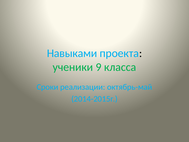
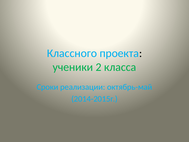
Навыками: Навыками -> Классного
9: 9 -> 2
